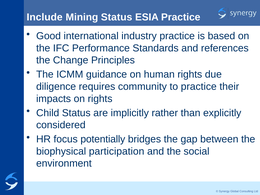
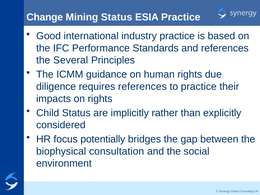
Include: Include -> Change
Change: Change -> Several
requires community: community -> references
participation: participation -> consultation
